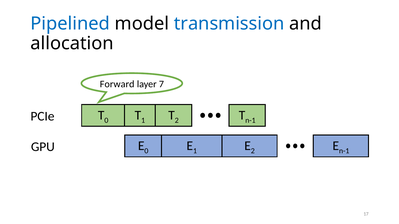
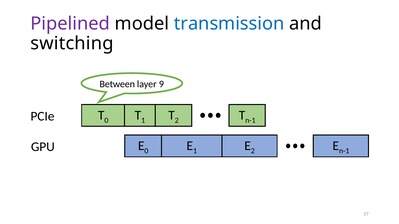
Pipelined colour: blue -> purple
allocation: allocation -> switching
Forward: Forward -> Between
7: 7 -> 9
